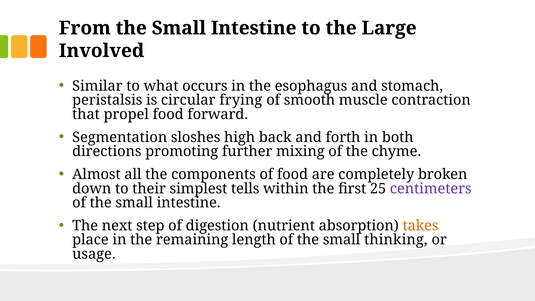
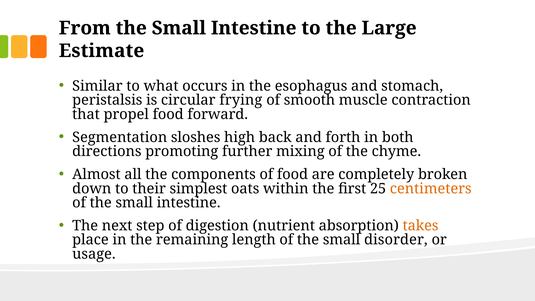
Involved: Involved -> Estimate
tells: tells -> oats
centimeters colour: purple -> orange
thinking: thinking -> disorder
